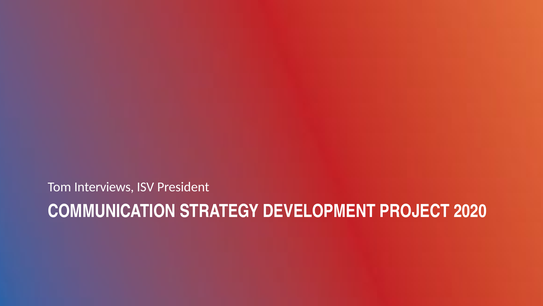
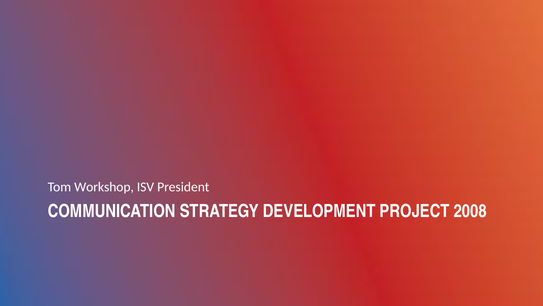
Interviews: Interviews -> Workshop
2020: 2020 -> 2008
